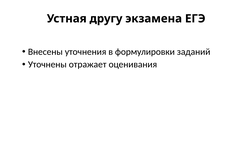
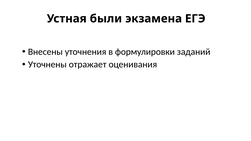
другу: другу -> были
